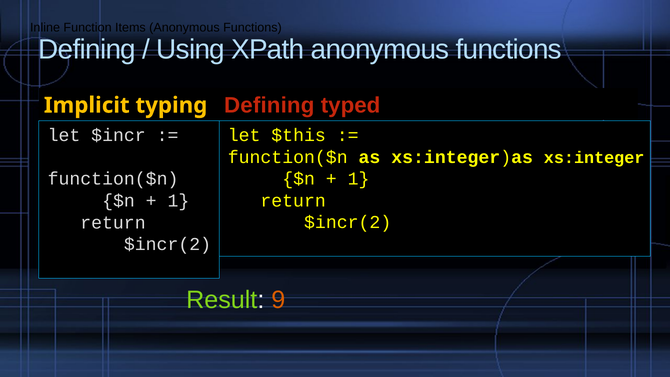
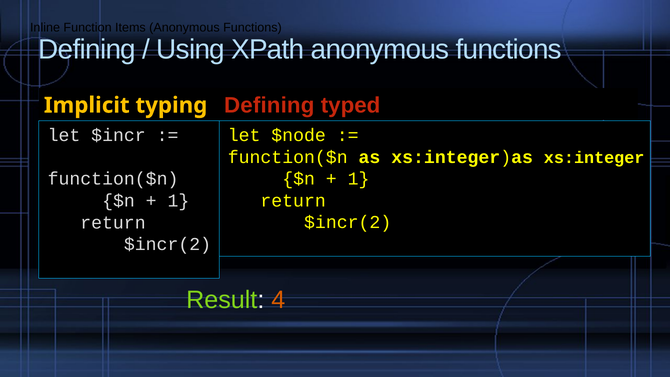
$this: $this -> $node
9: 9 -> 4
